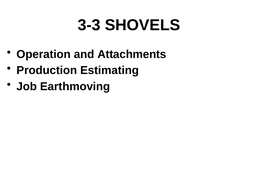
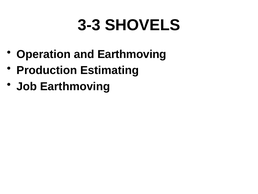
and Attachments: Attachments -> Earthmoving
